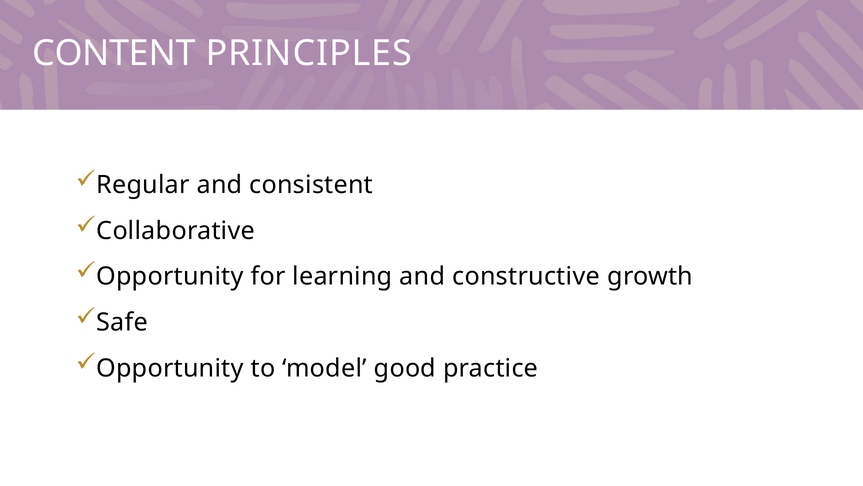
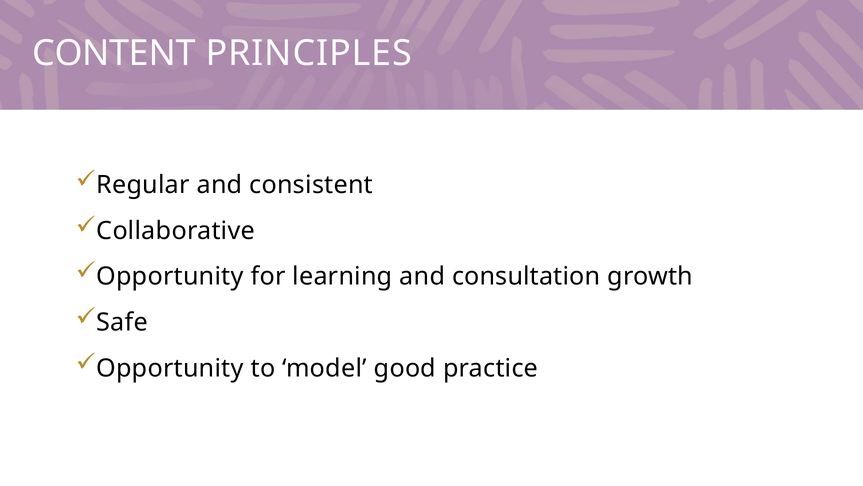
constructive: constructive -> consultation
